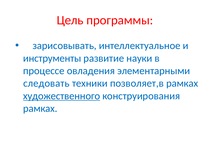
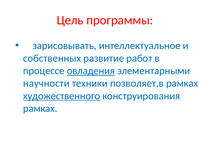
инструменты: инструменты -> собственных
науки: науки -> работ
овладения underline: none -> present
следовать: следовать -> научности
